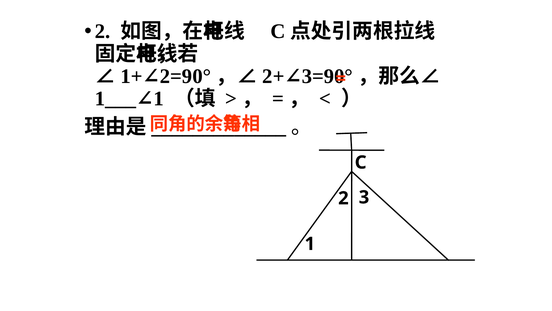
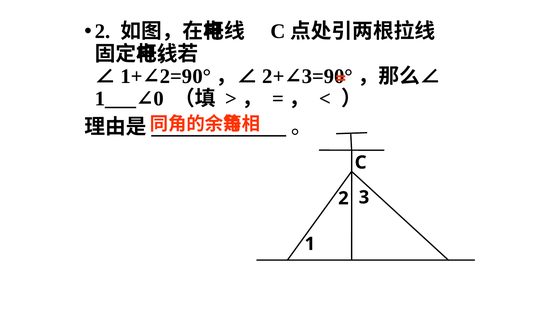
1 at (159, 99): 1 -> 0
